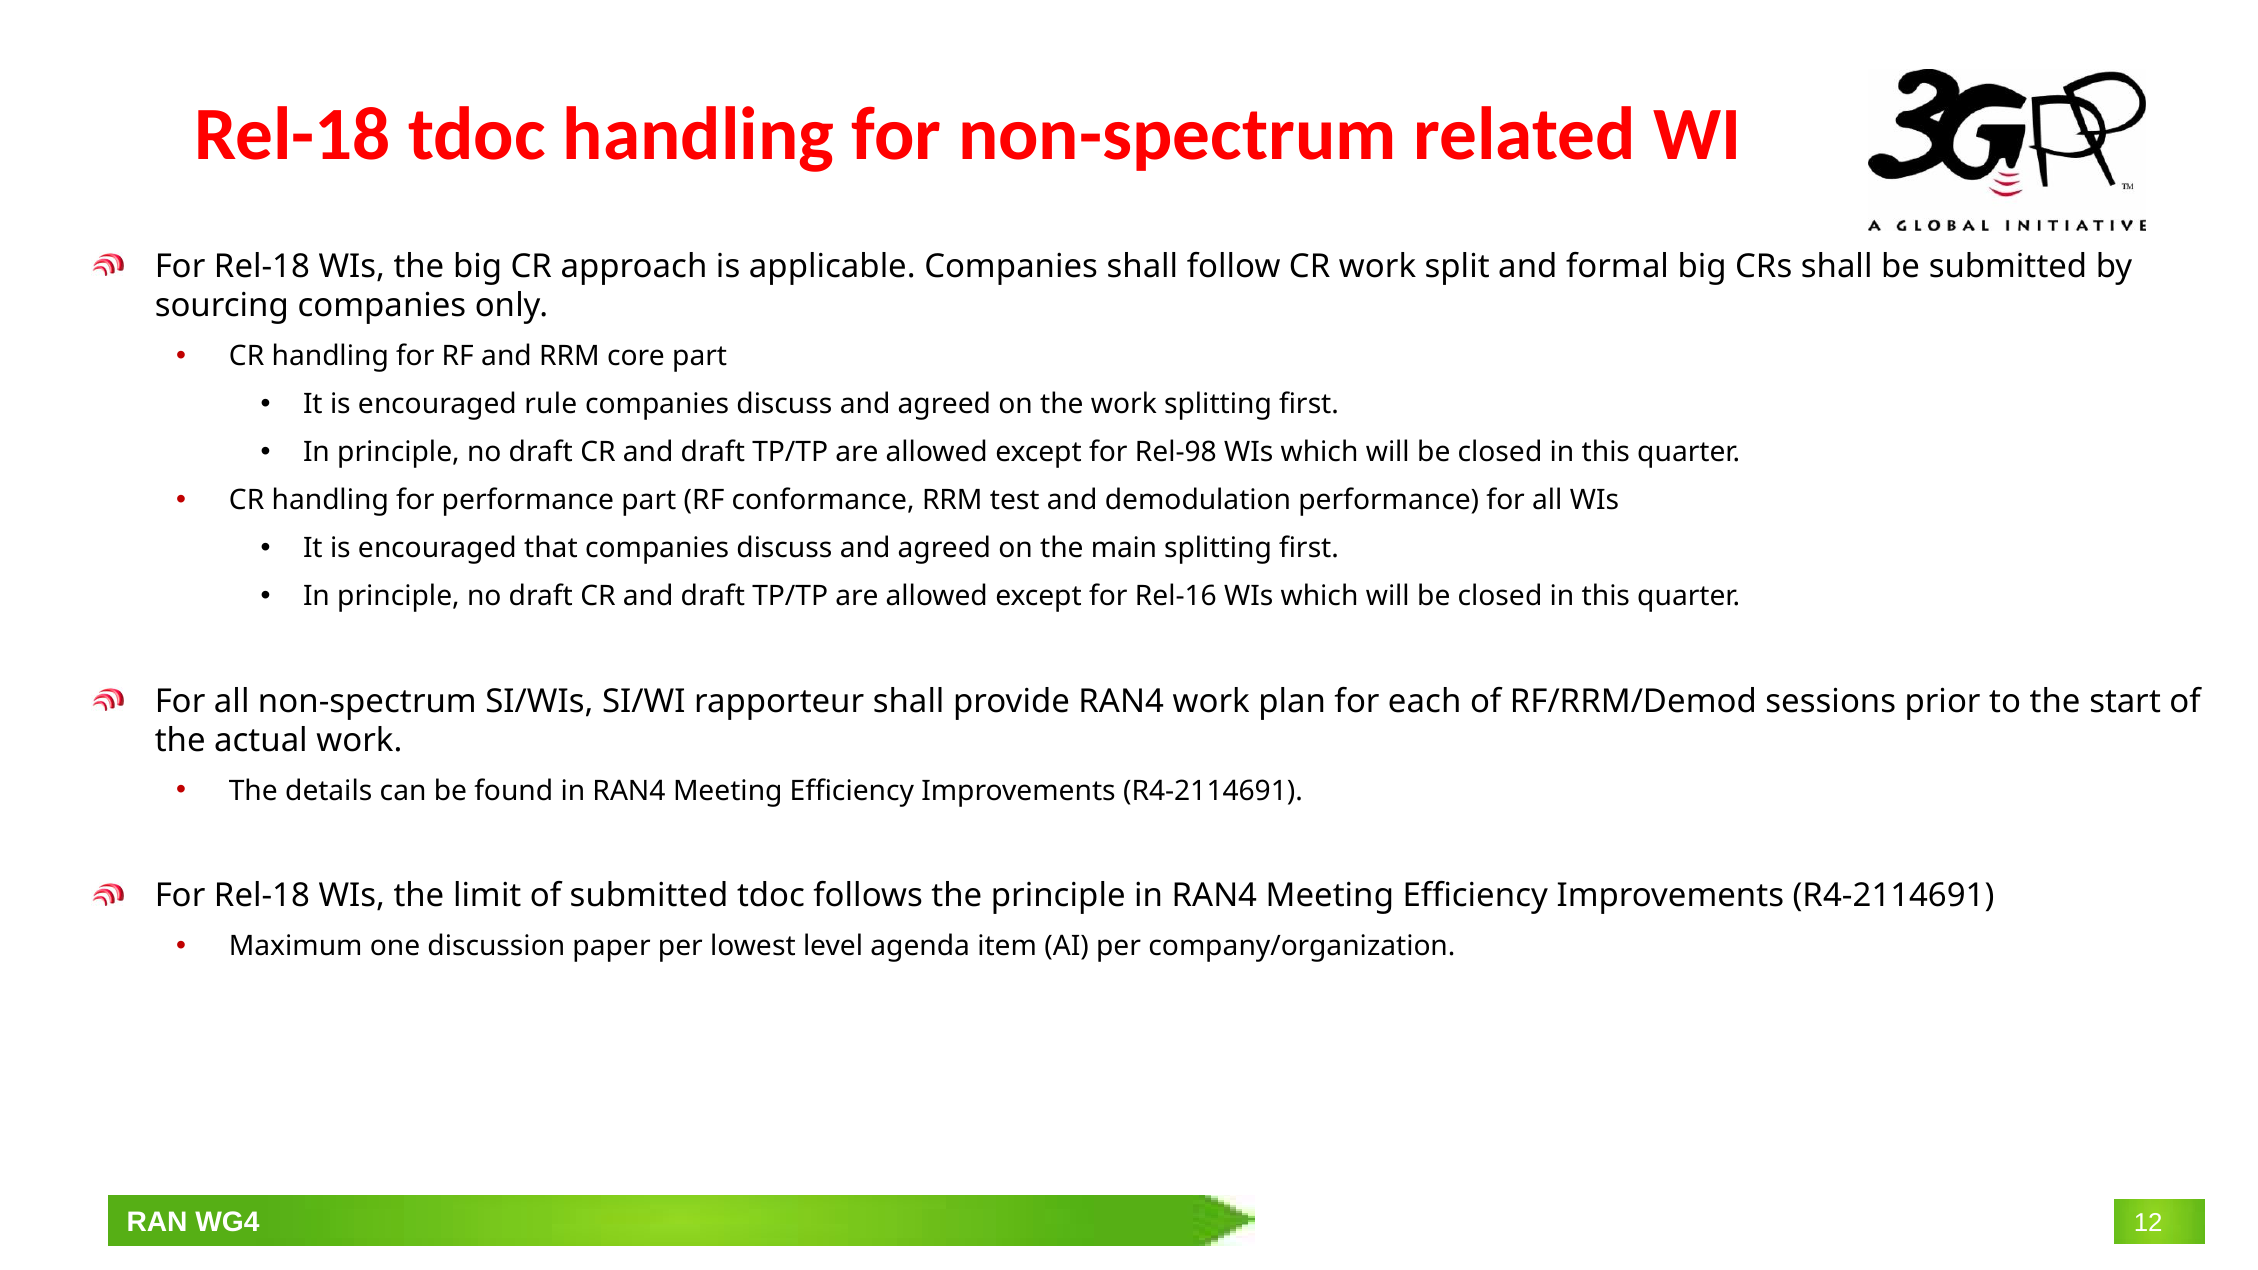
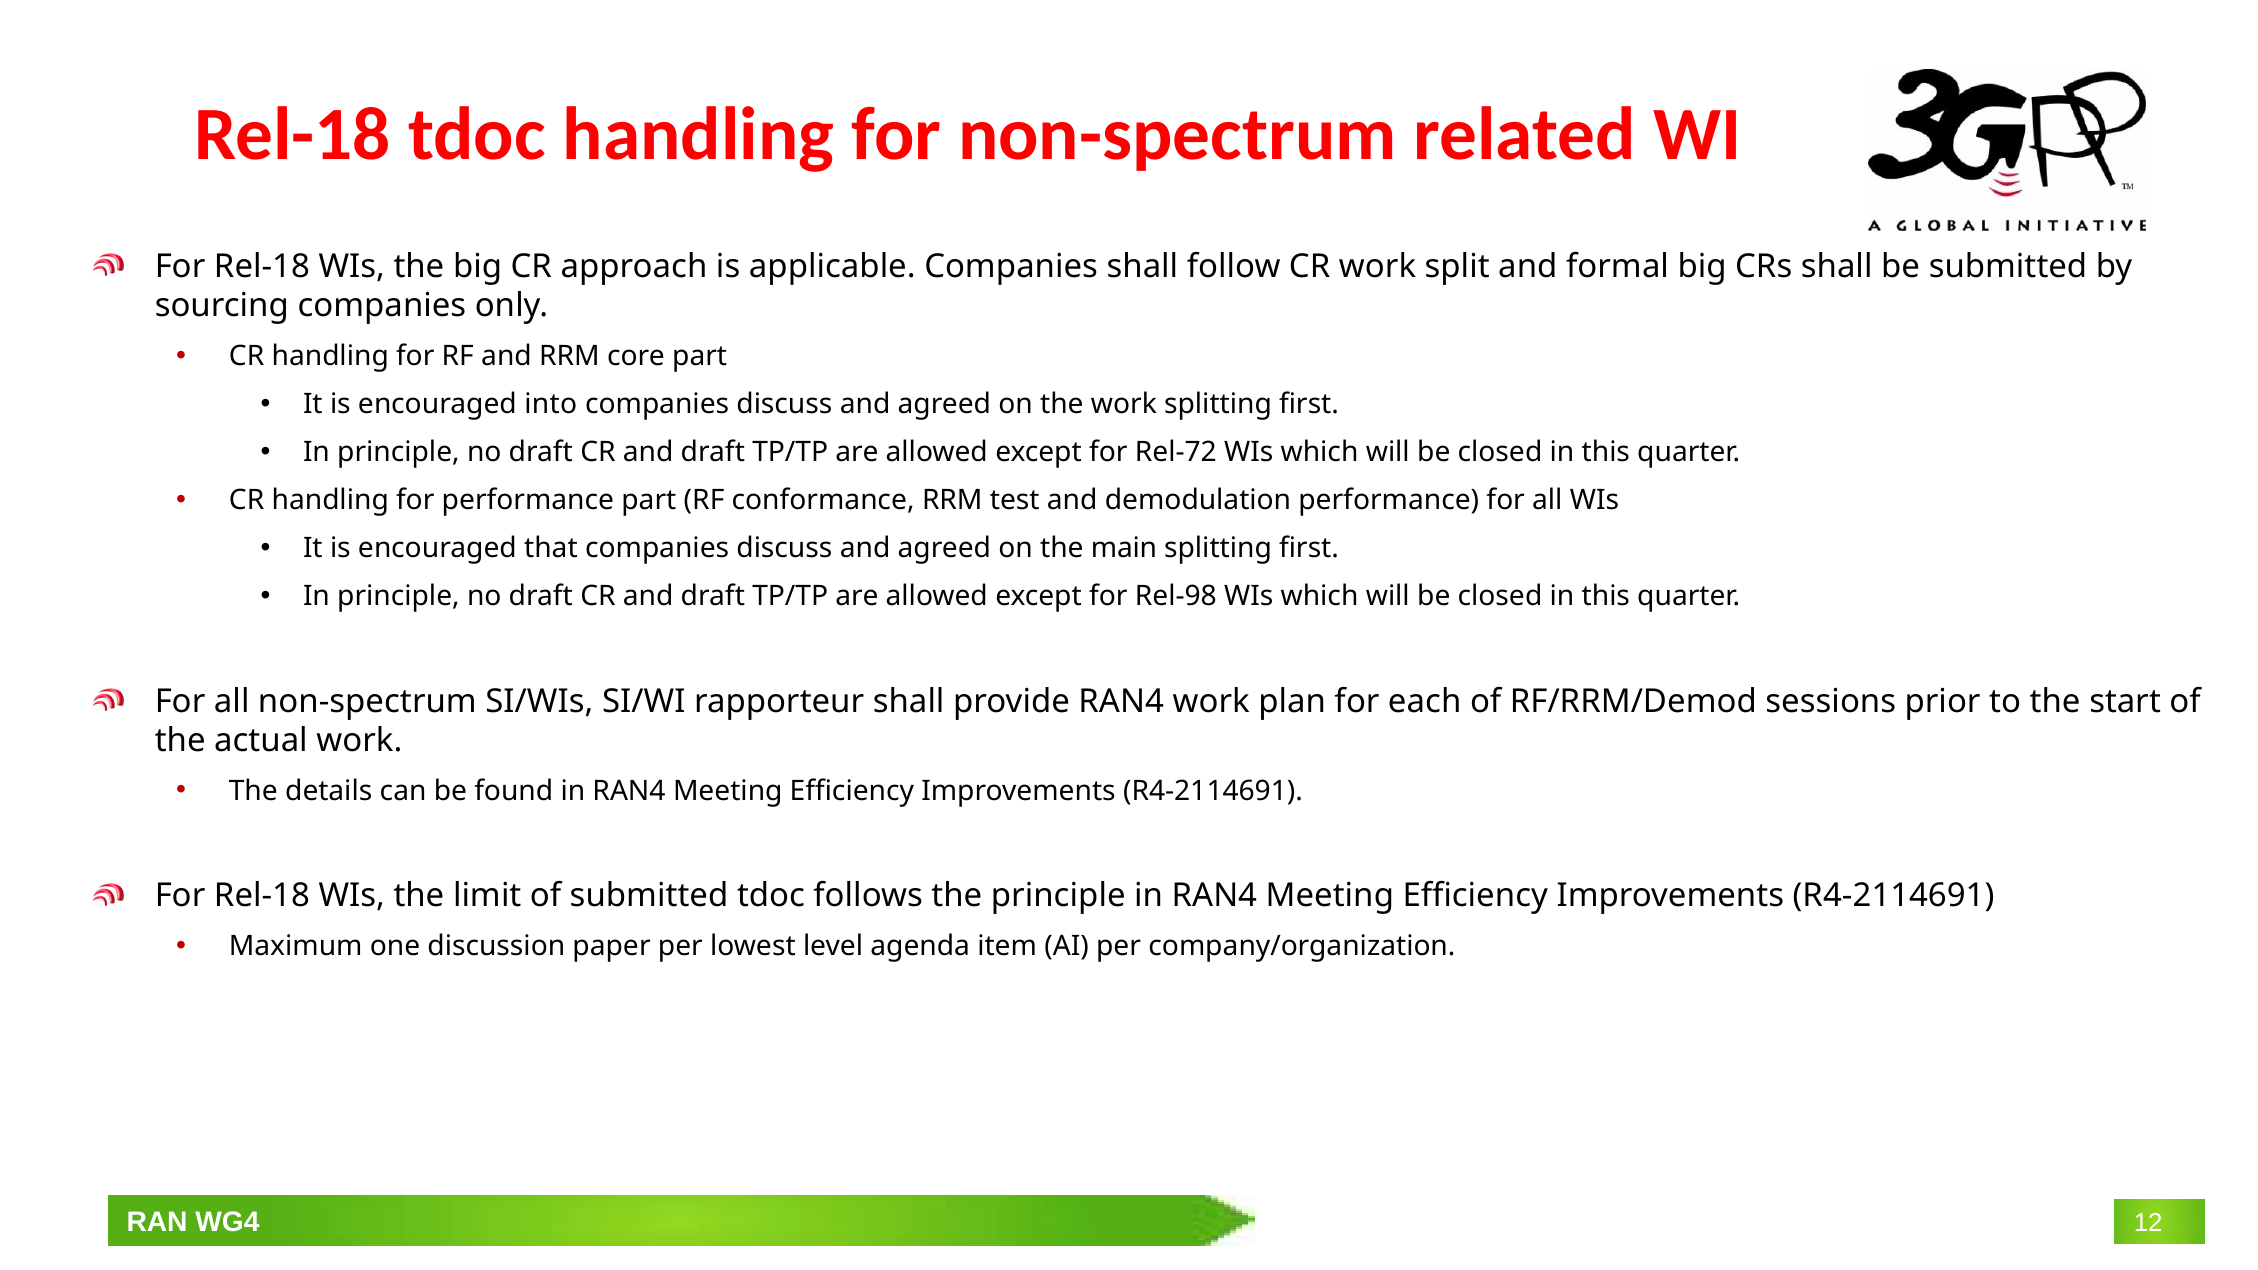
rule: rule -> into
Rel-98: Rel-98 -> Rel-72
Rel-16: Rel-16 -> Rel-98
